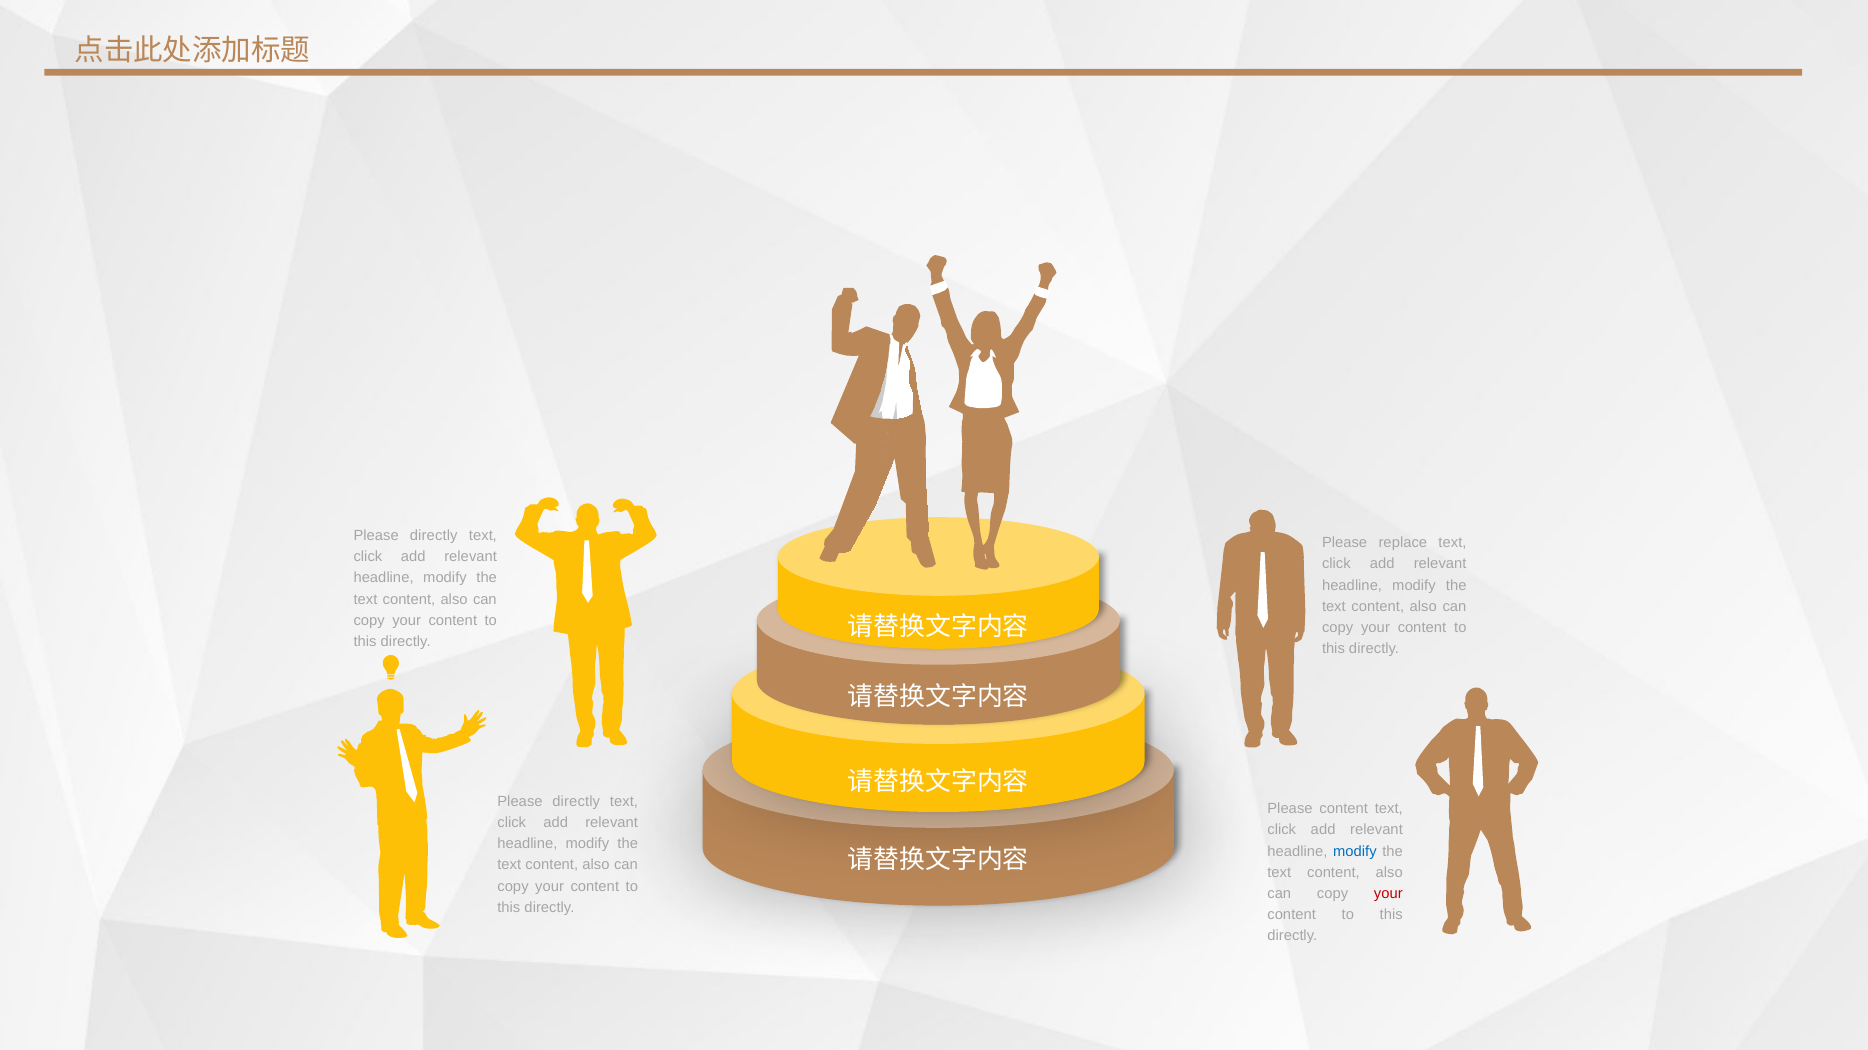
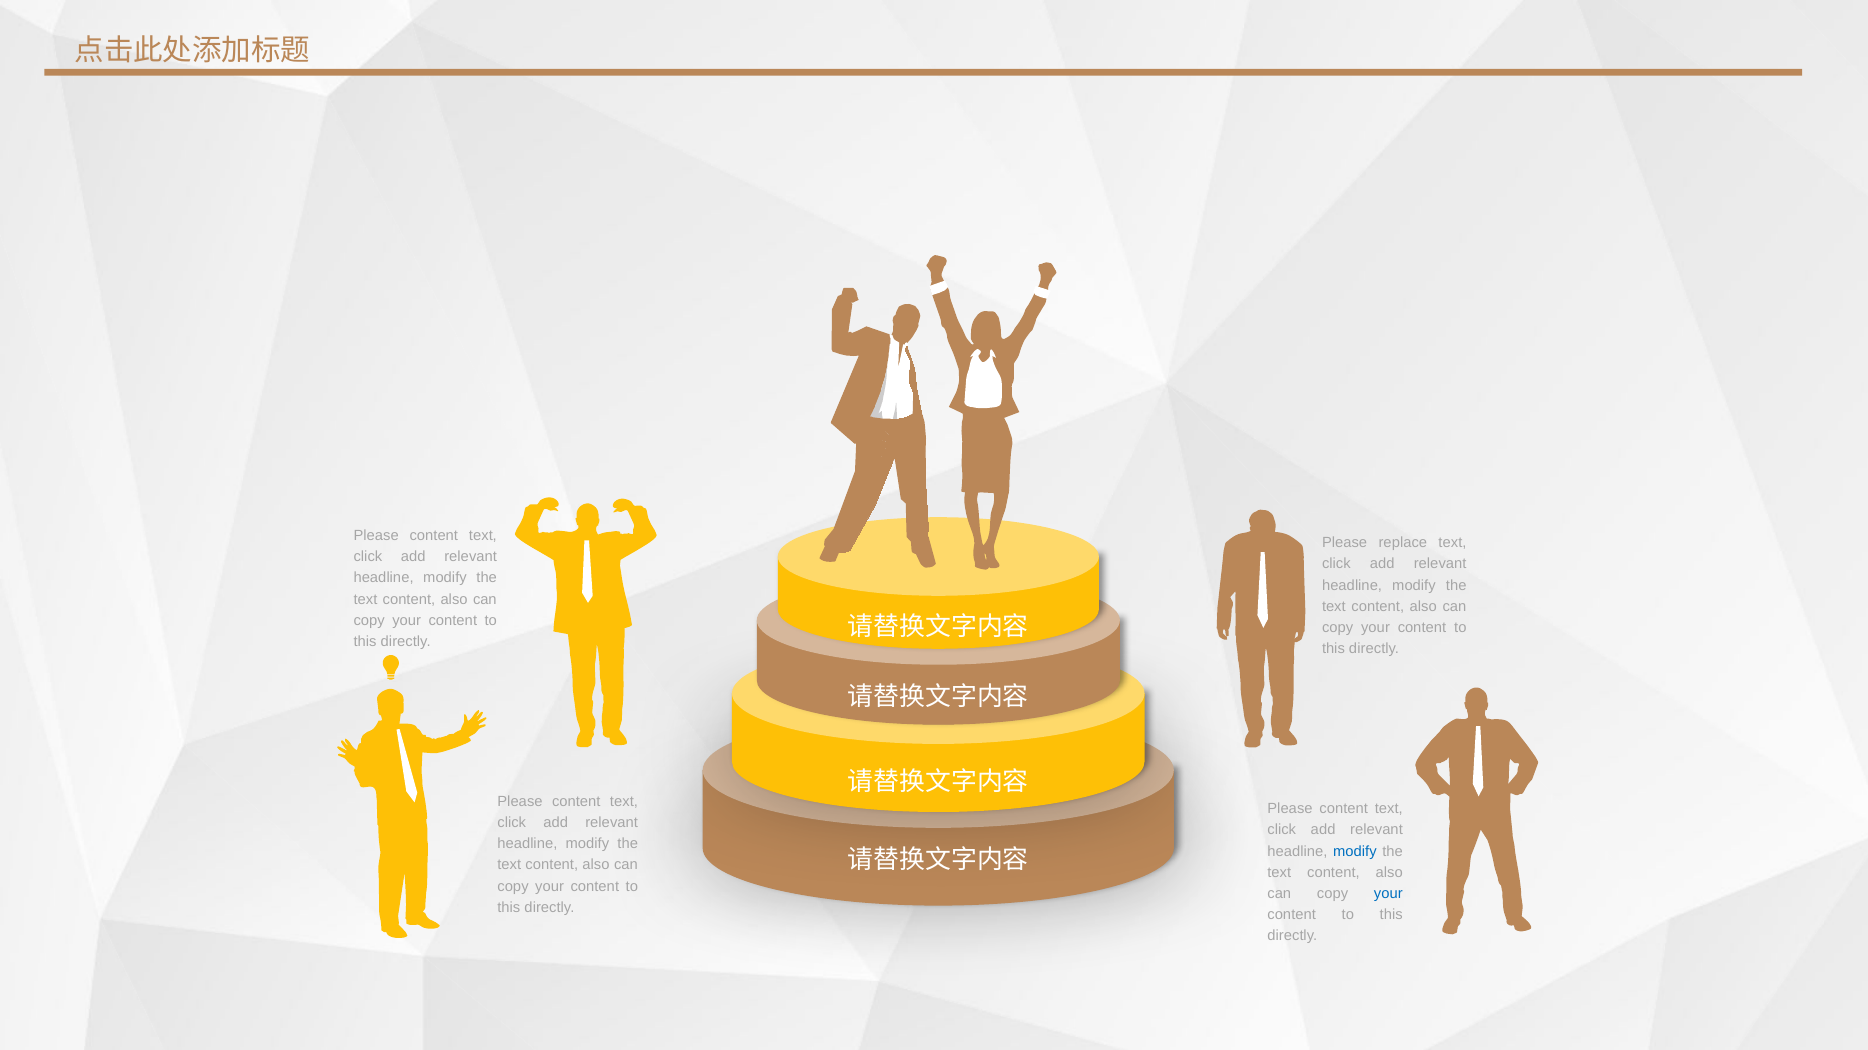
directly at (434, 536): directly -> content
directly at (576, 802): directly -> content
your at (1388, 894) colour: red -> blue
